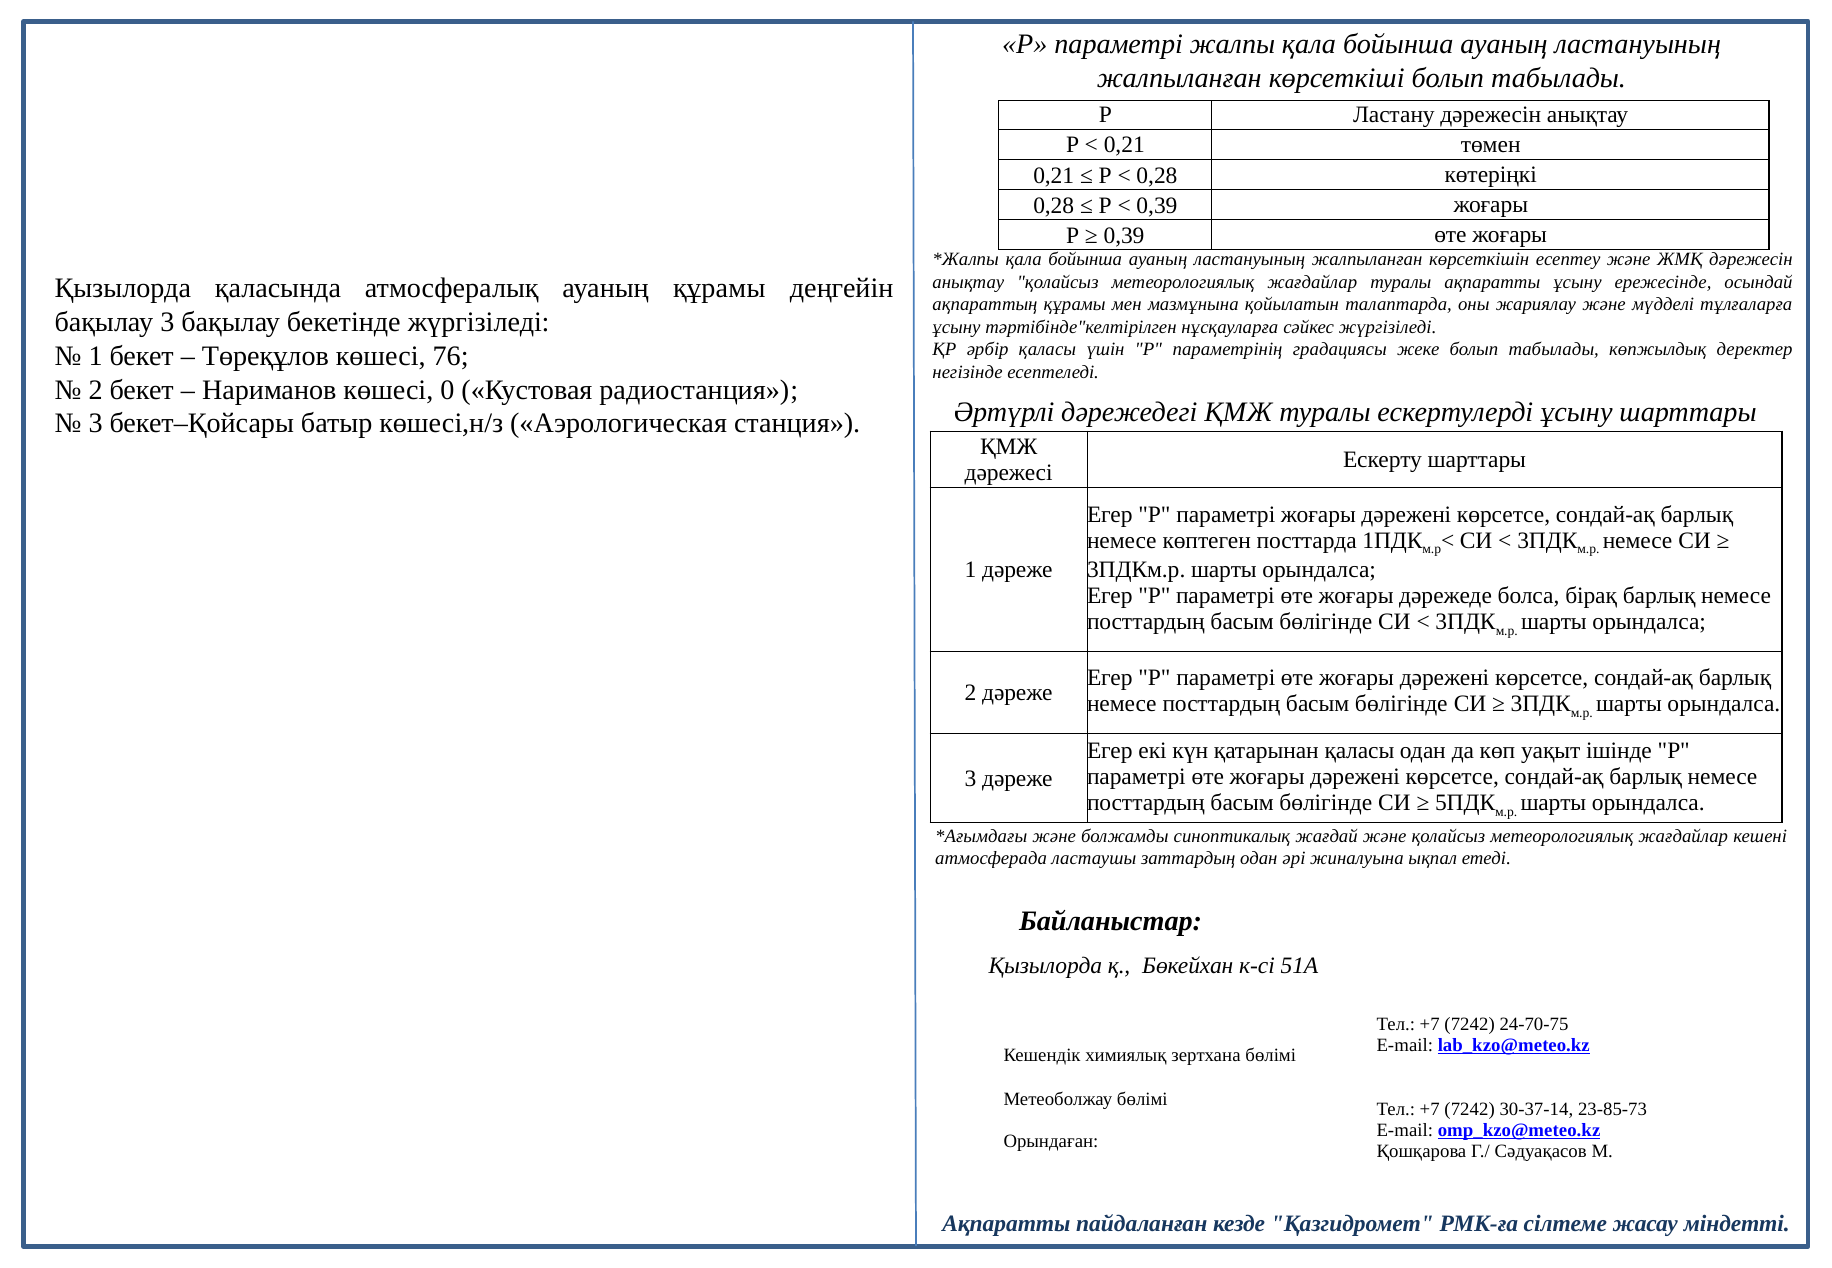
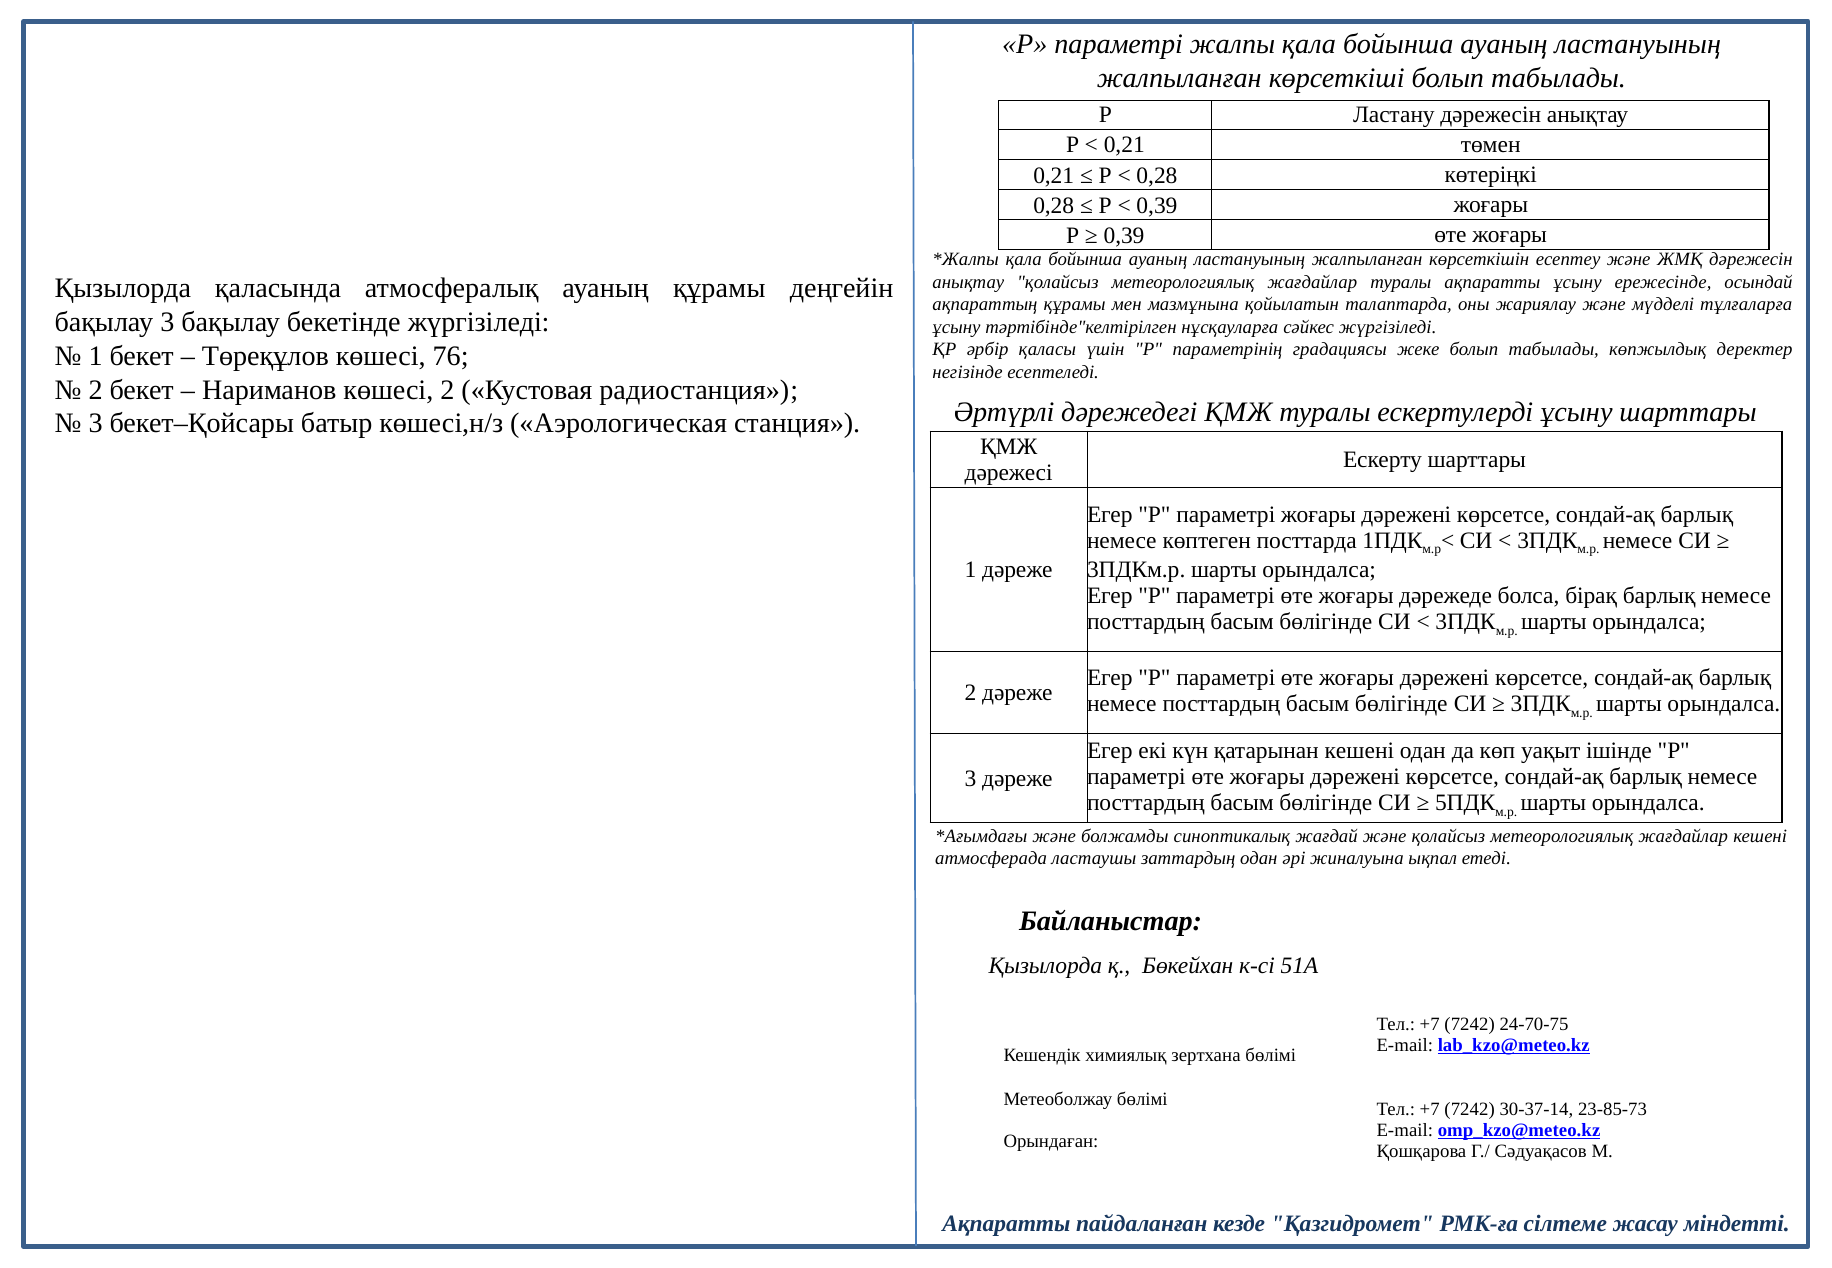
көшесі 0: 0 -> 2
қатарынан қаласы: қаласы -> кешені
